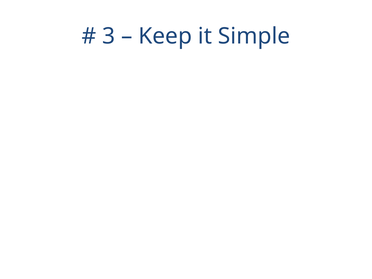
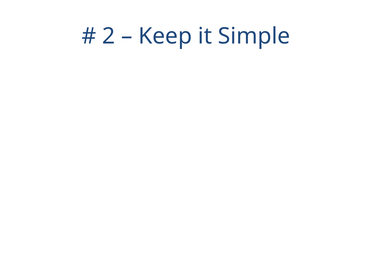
3: 3 -> 2
